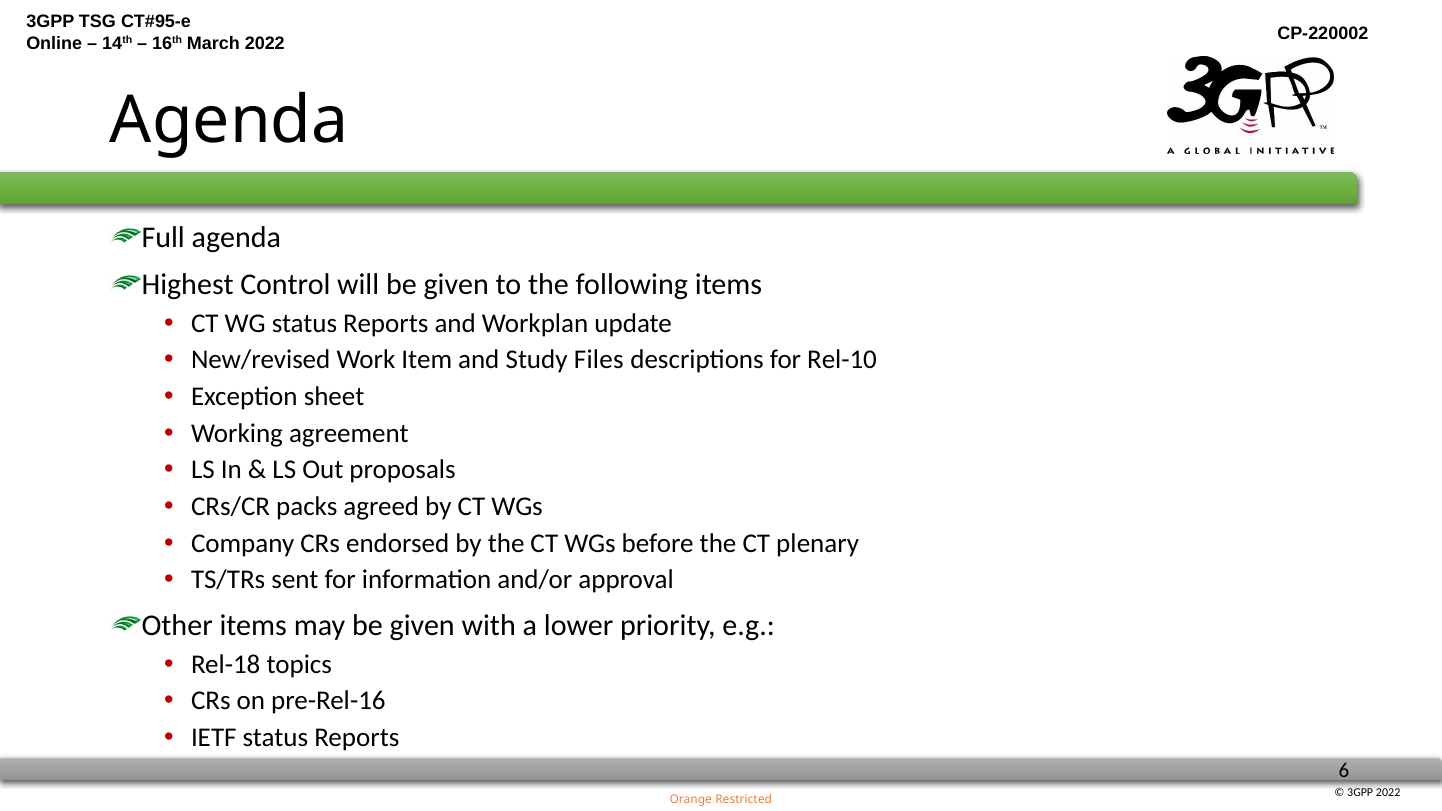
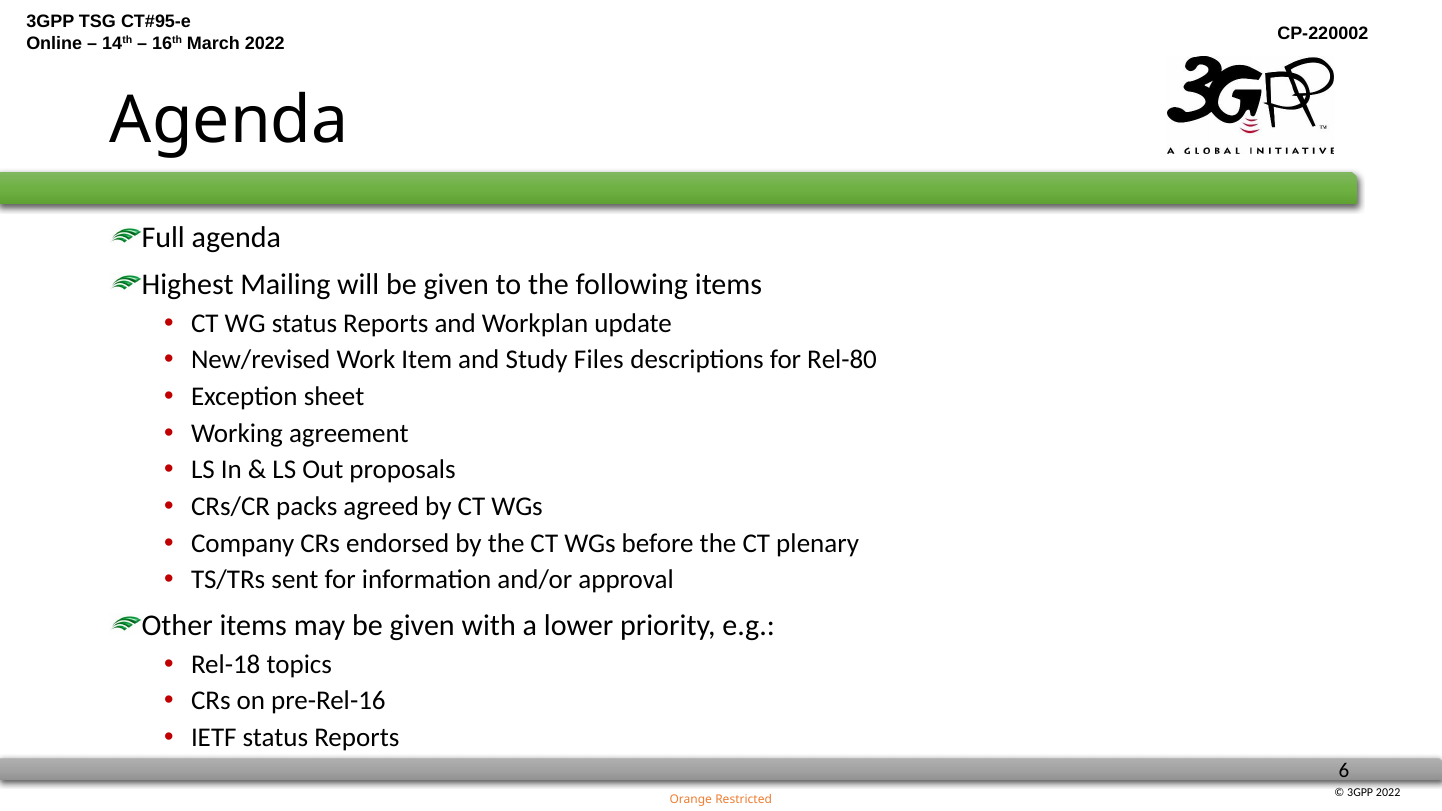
Control: Control -> Mailing
Rel-10: Rel-10 -> Rel-80
